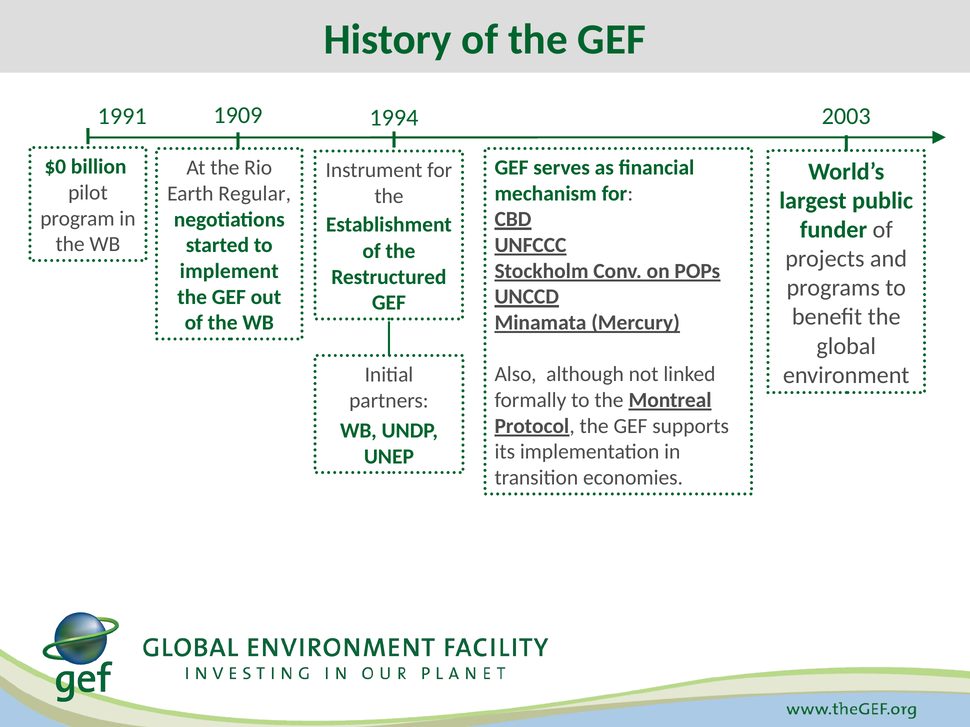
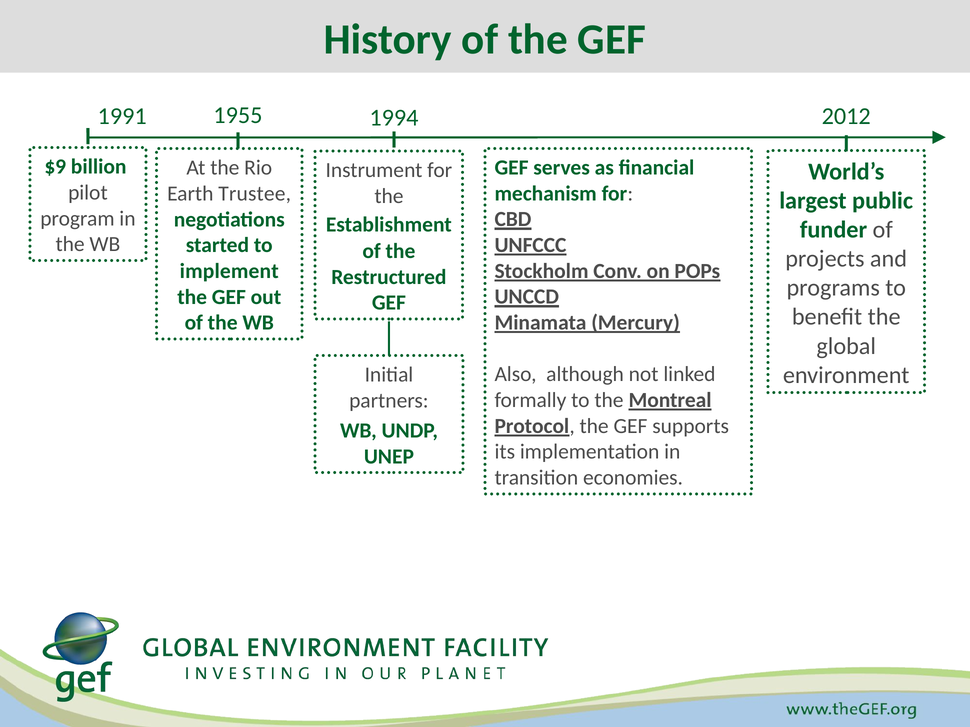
1909: 1909 -> 1955
2003: 2003 -> 2012
$0: $0 -> $9
Regular: Regular -> Trustee
